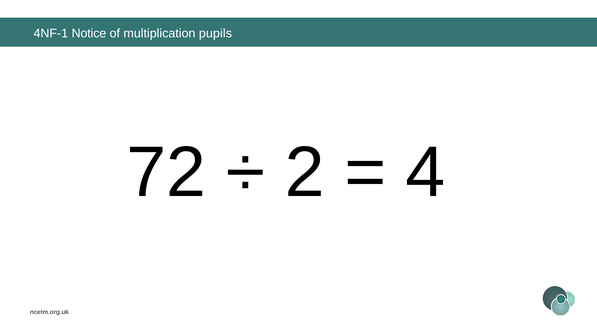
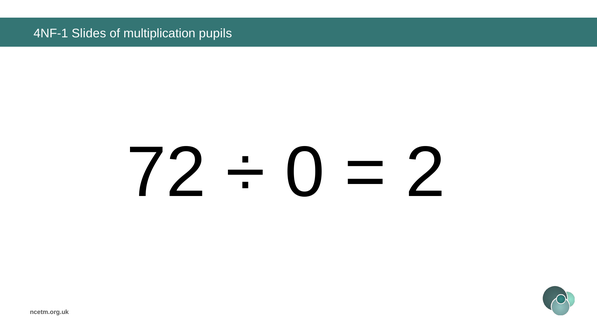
Notice: Notice -> Slides
2: 2 -> 0
4: 4 -> 2
